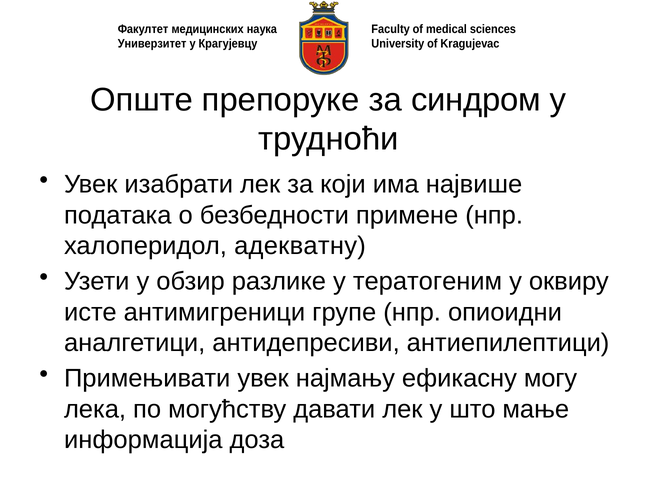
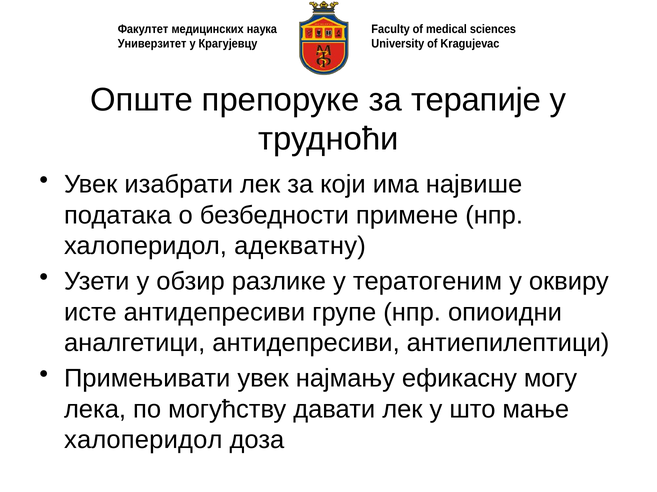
синдром: синдром -> терапије
исте антимигреници: антимигреници -> антидепресиви
информација at (143, 440): информација -> халоперидол
